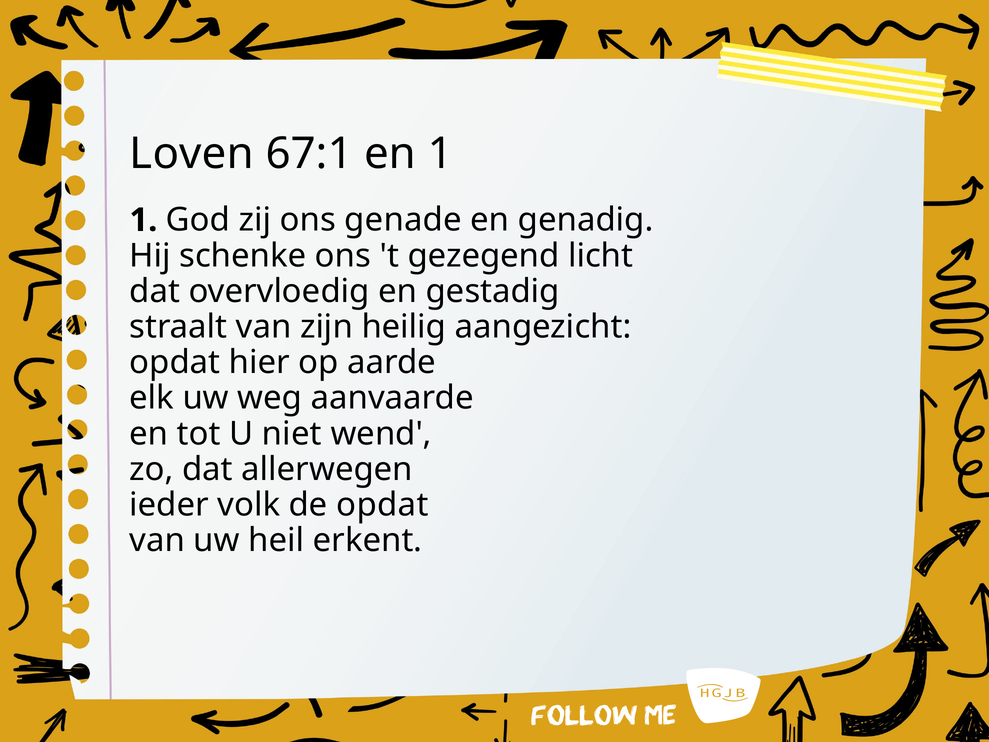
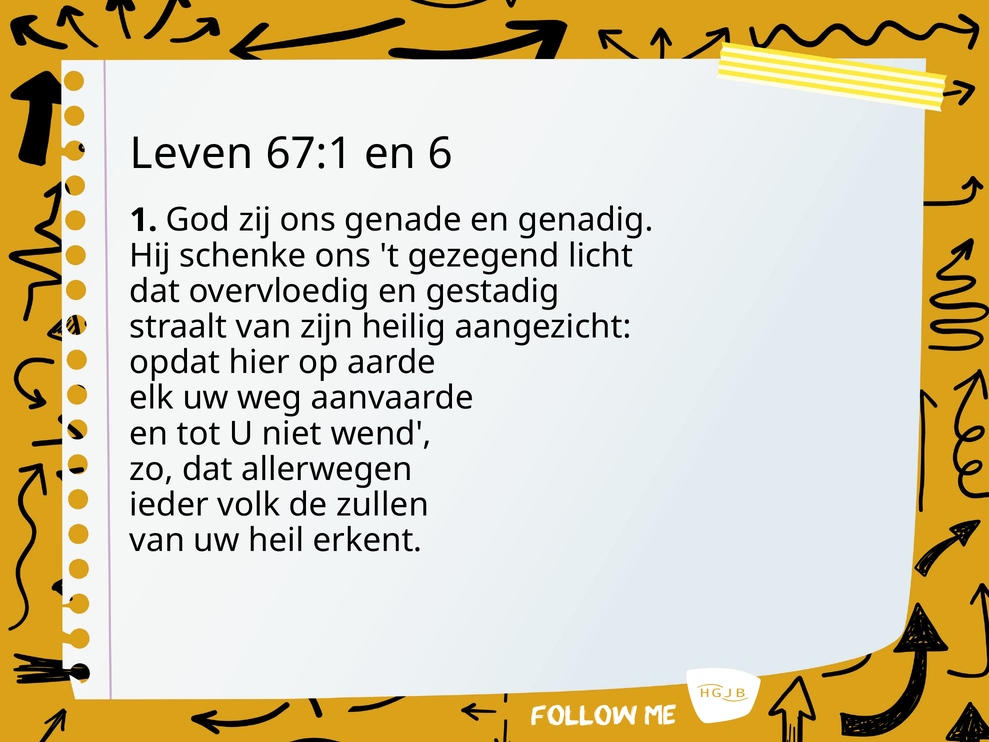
Loven: Loven -> Leven
en 1: 1 -> 6
de opdat: opdat -> zullen
